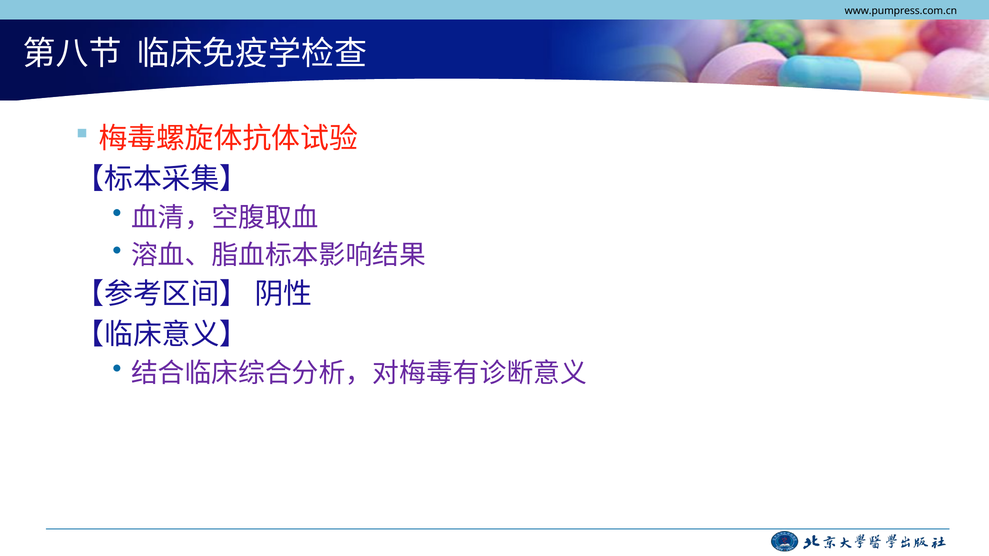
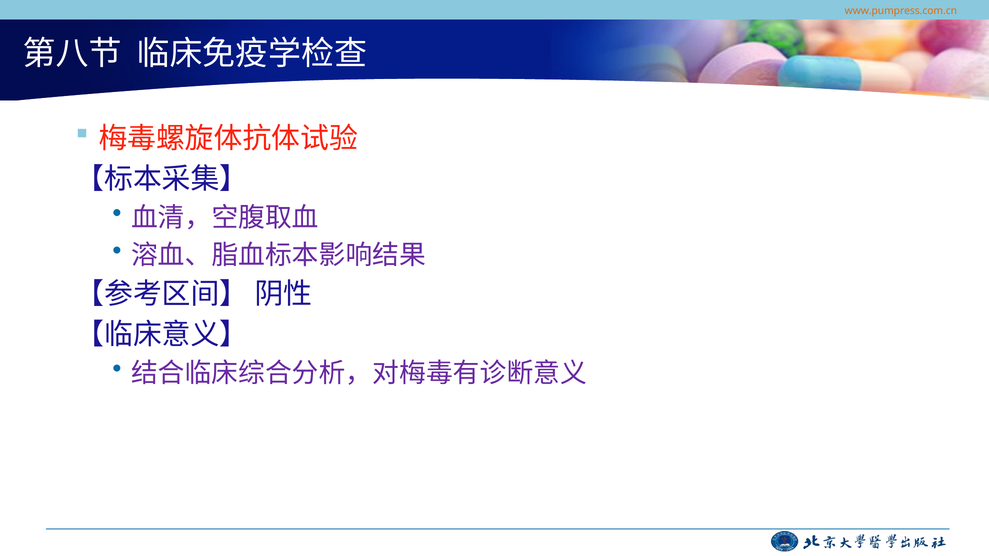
www.pumpress.com.cn colour: black -> orange
